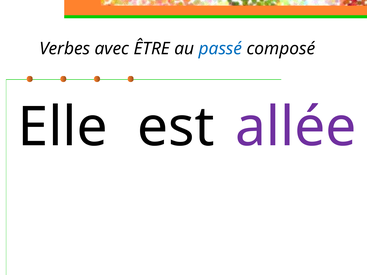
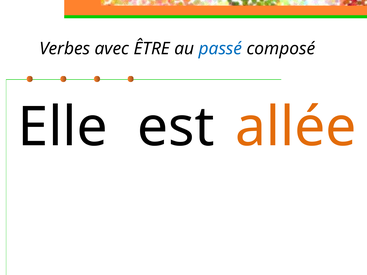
allée colour: purple -> orange
